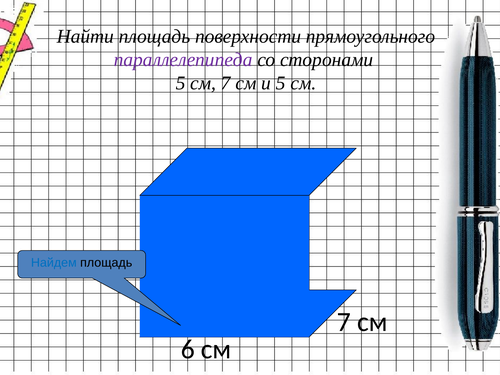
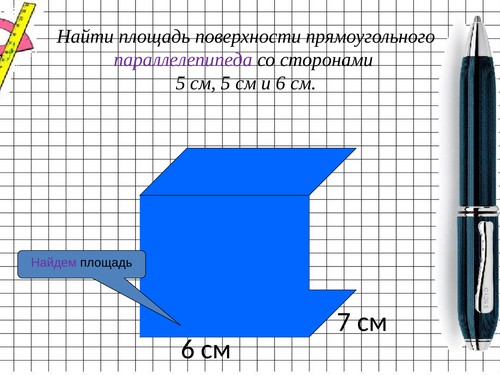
5 см 7: 7 -> 5
и 5: 5 -> 6
Найдем colour: blue -> purple
